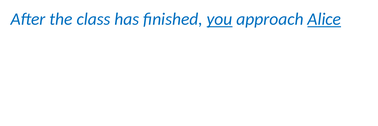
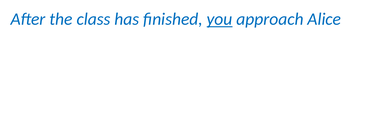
Alice underline: present -> none
